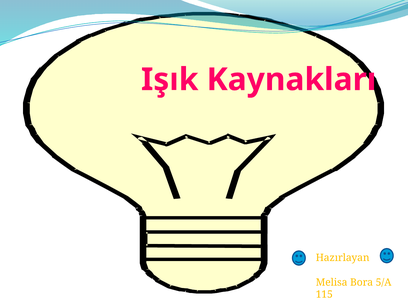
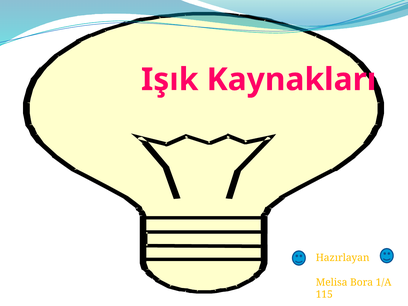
5/A: 5/A -> 1/A
